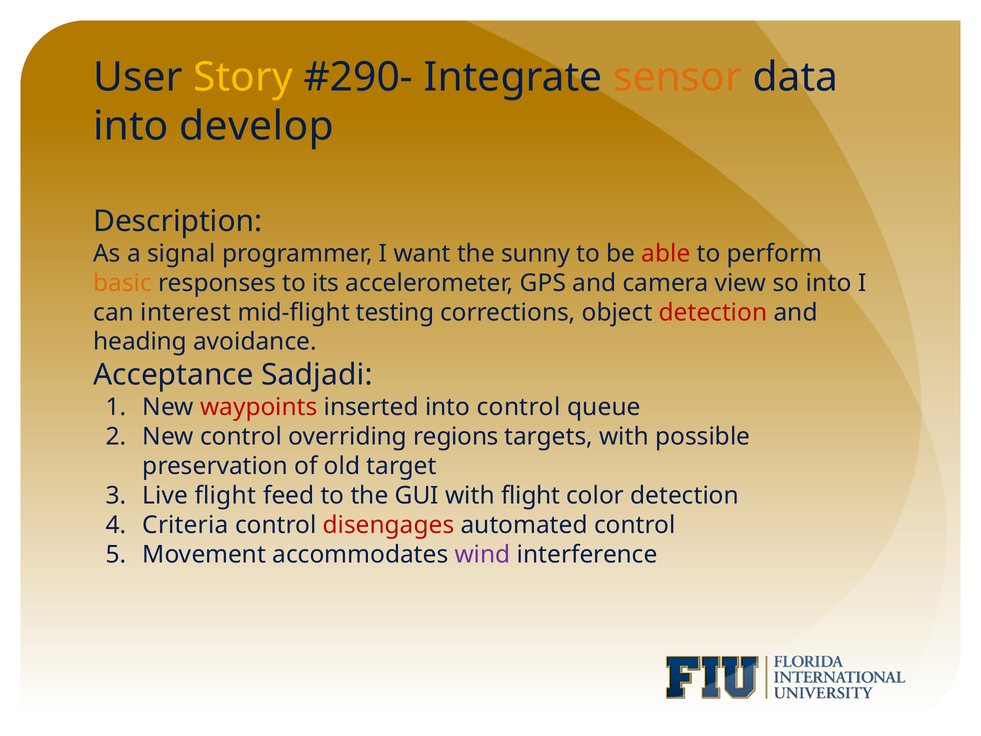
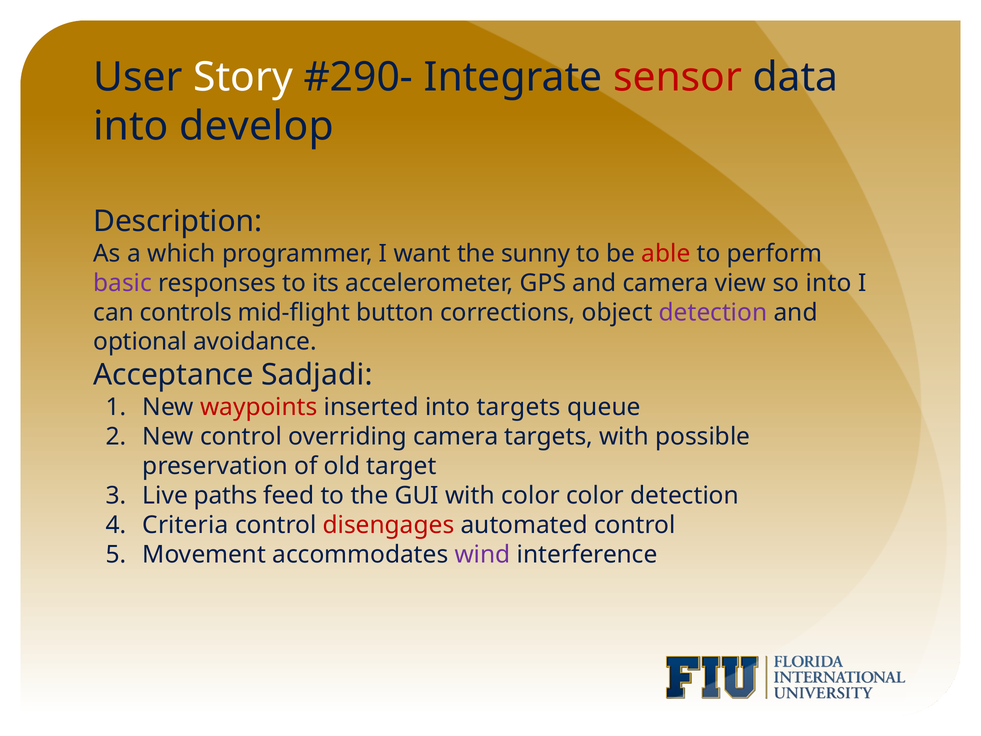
Story colour: yellow -> white
sensor colour: orange -> red
signal: signal -> which
basic colour: orange -> purple
interest: interest -> controls
testing: testing -> button
detection at (713, 312) colour: red -> purple
heading: heading -> optional
into control: control -> targets
overriding regions: regions -> camera
Live flight: flight -> paths
with flight: flight -> color
